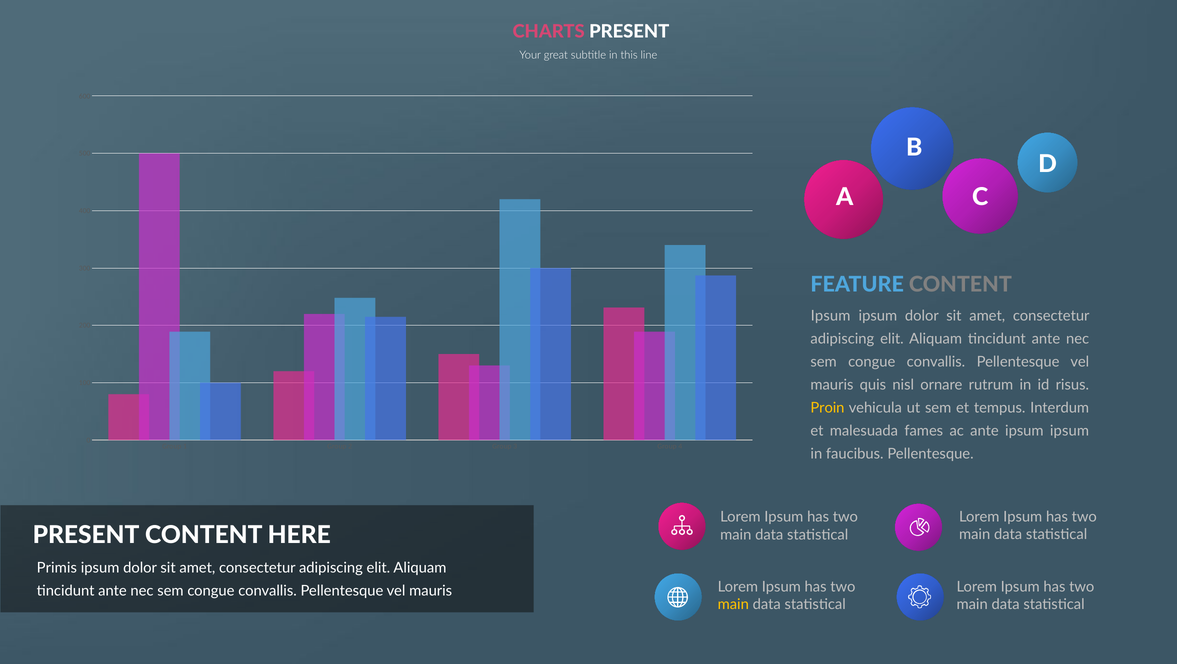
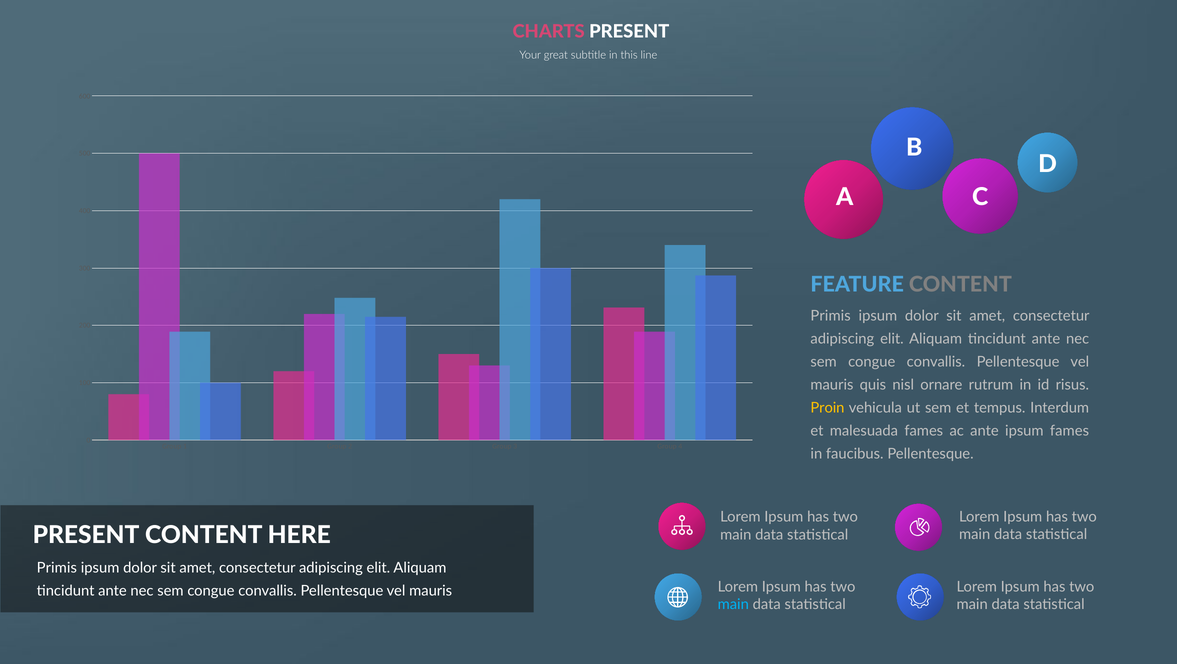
Ipsum at (831, 316): Ipsum -> Primis
ante ipsum ipsum: ipsum -> fames
main at (733, 604) colour: yellow -> light blue
